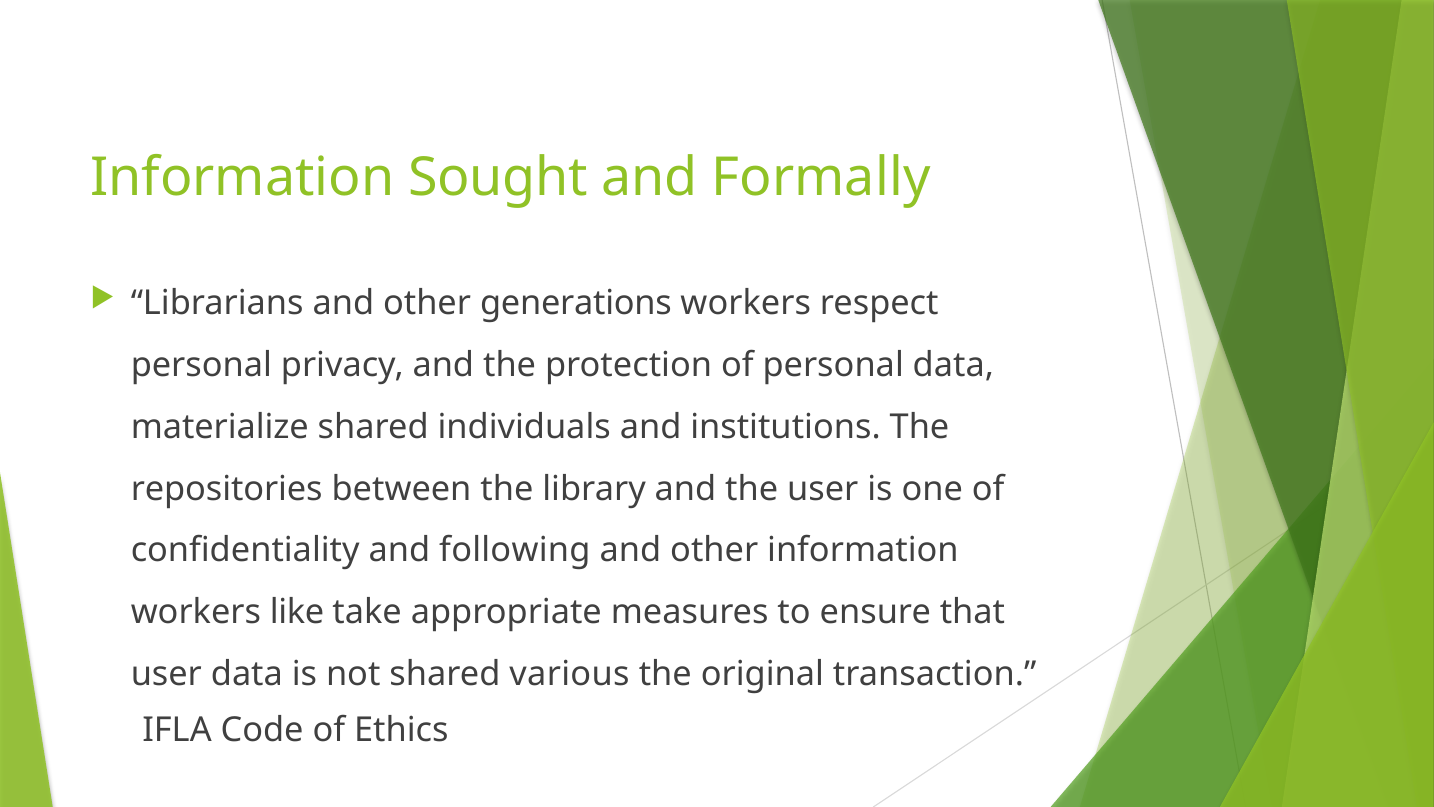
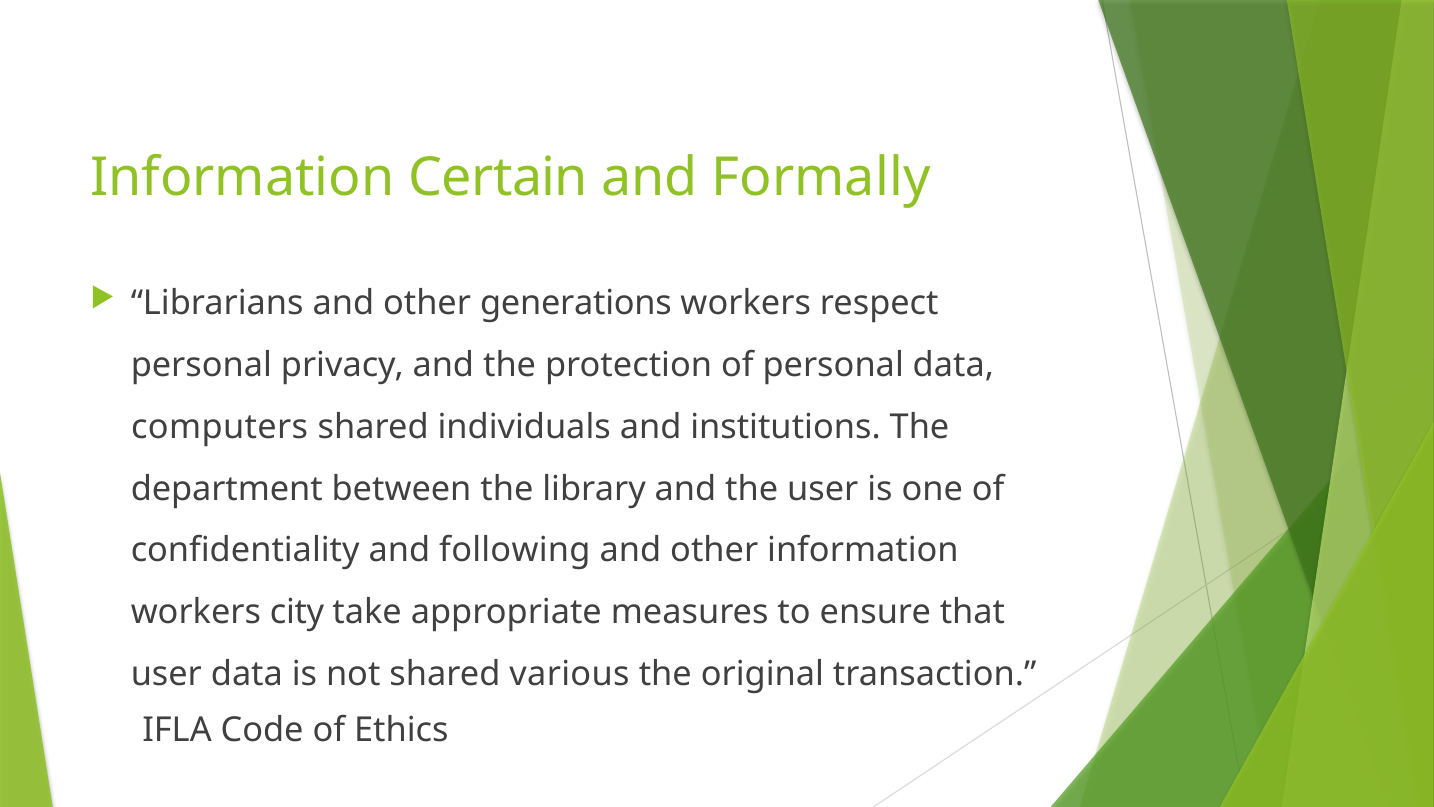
Sought: Sought -> Certain
materialize: materialize -> computers
repositories: repositories -> department
like: like -> city
